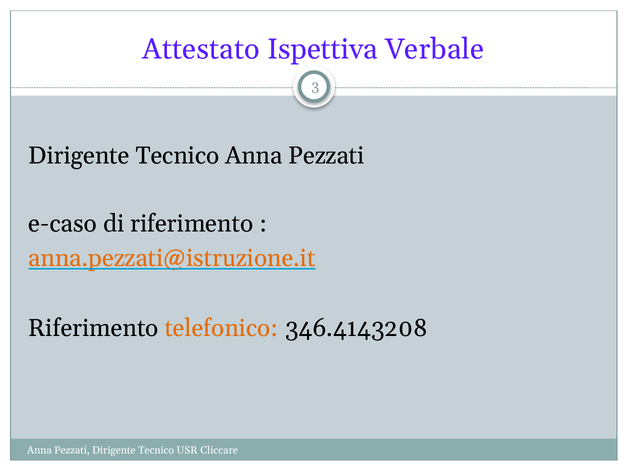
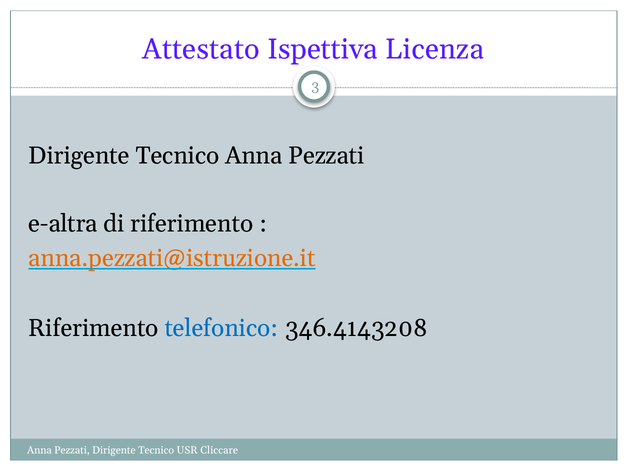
Verbale: Verbale -> Licenza
e-caso: e-caso -> e-altra
telefonico colour: orange -> blue
